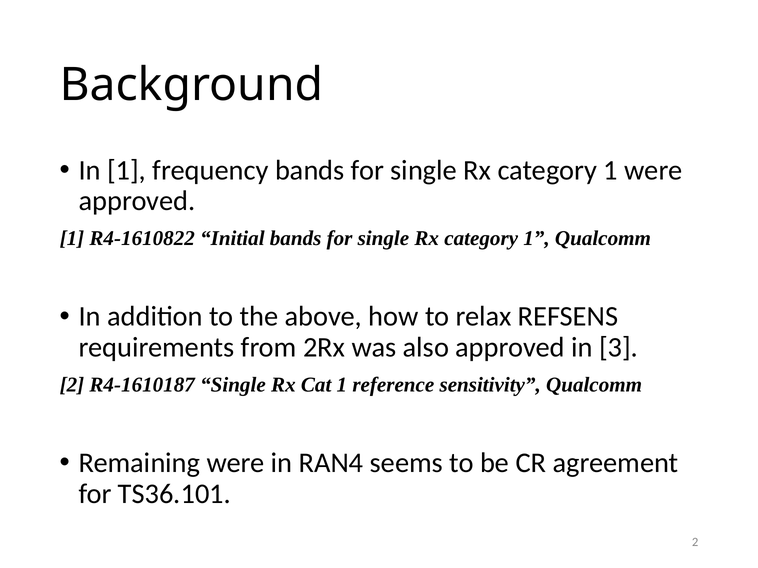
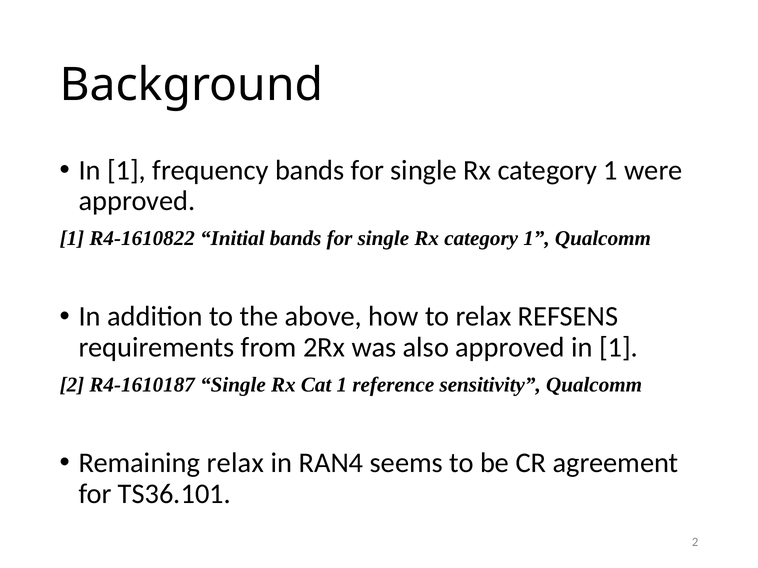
approved in 3: 3 -> 1
Remaining were: were -> relax
